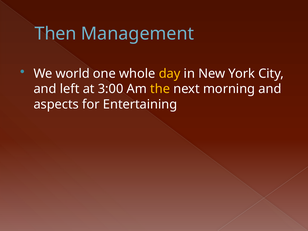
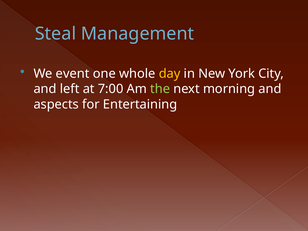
Then: Then -> Steal
world: world -> event
3:00: 3:00 -> 7:00
the colour: yellow -> light green
